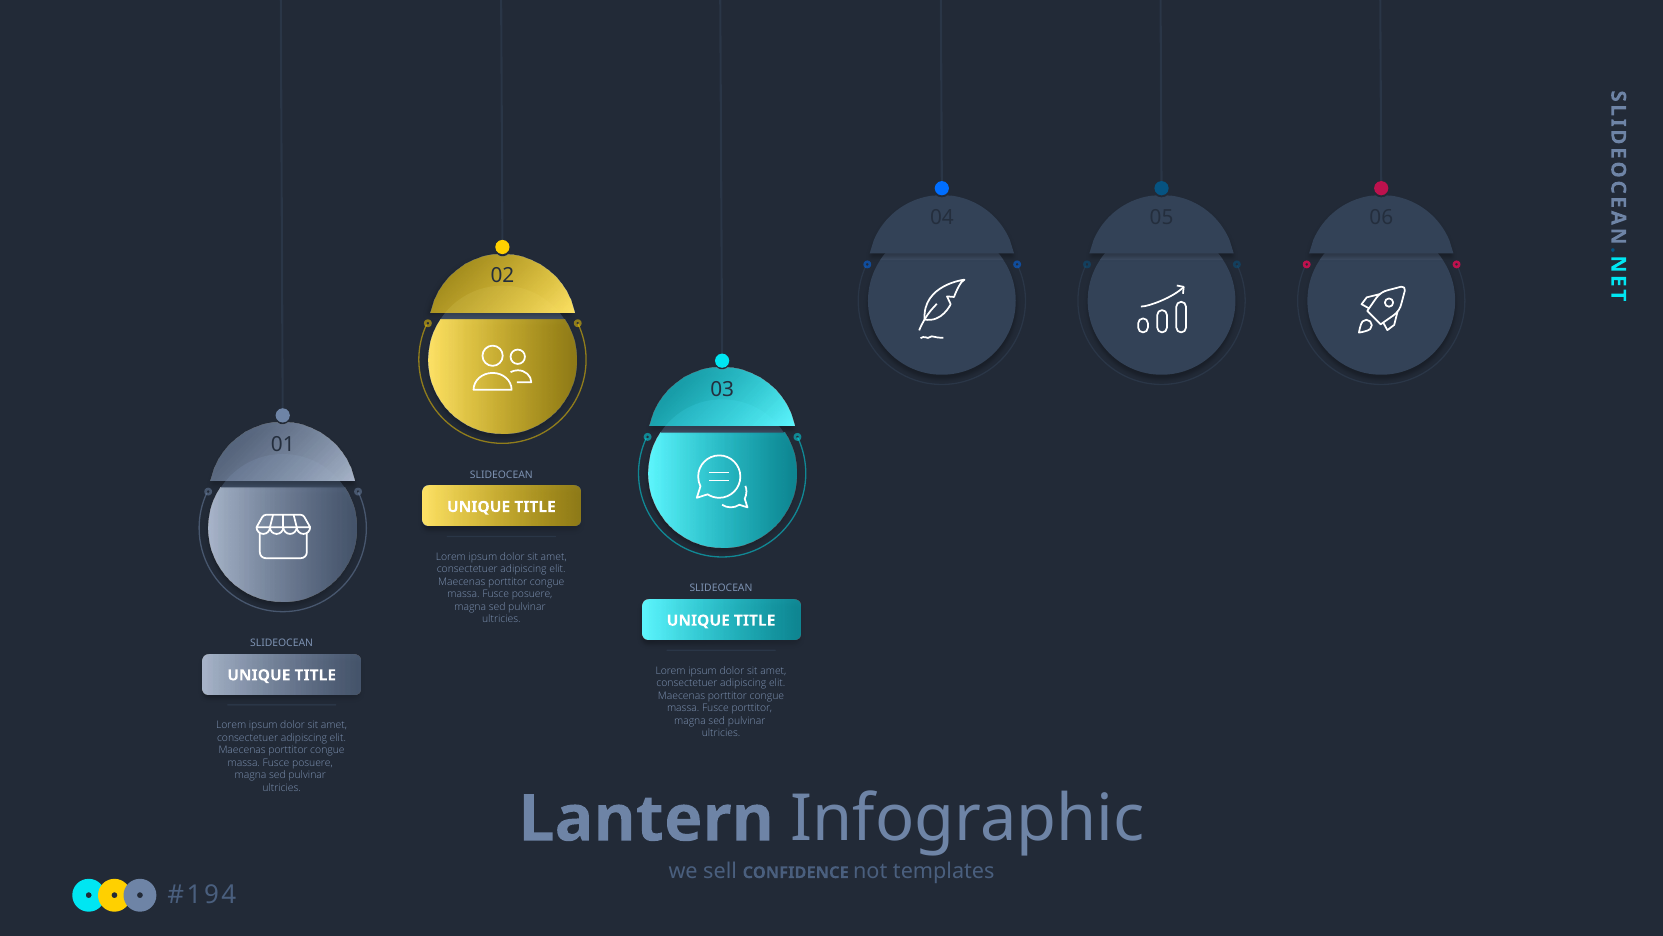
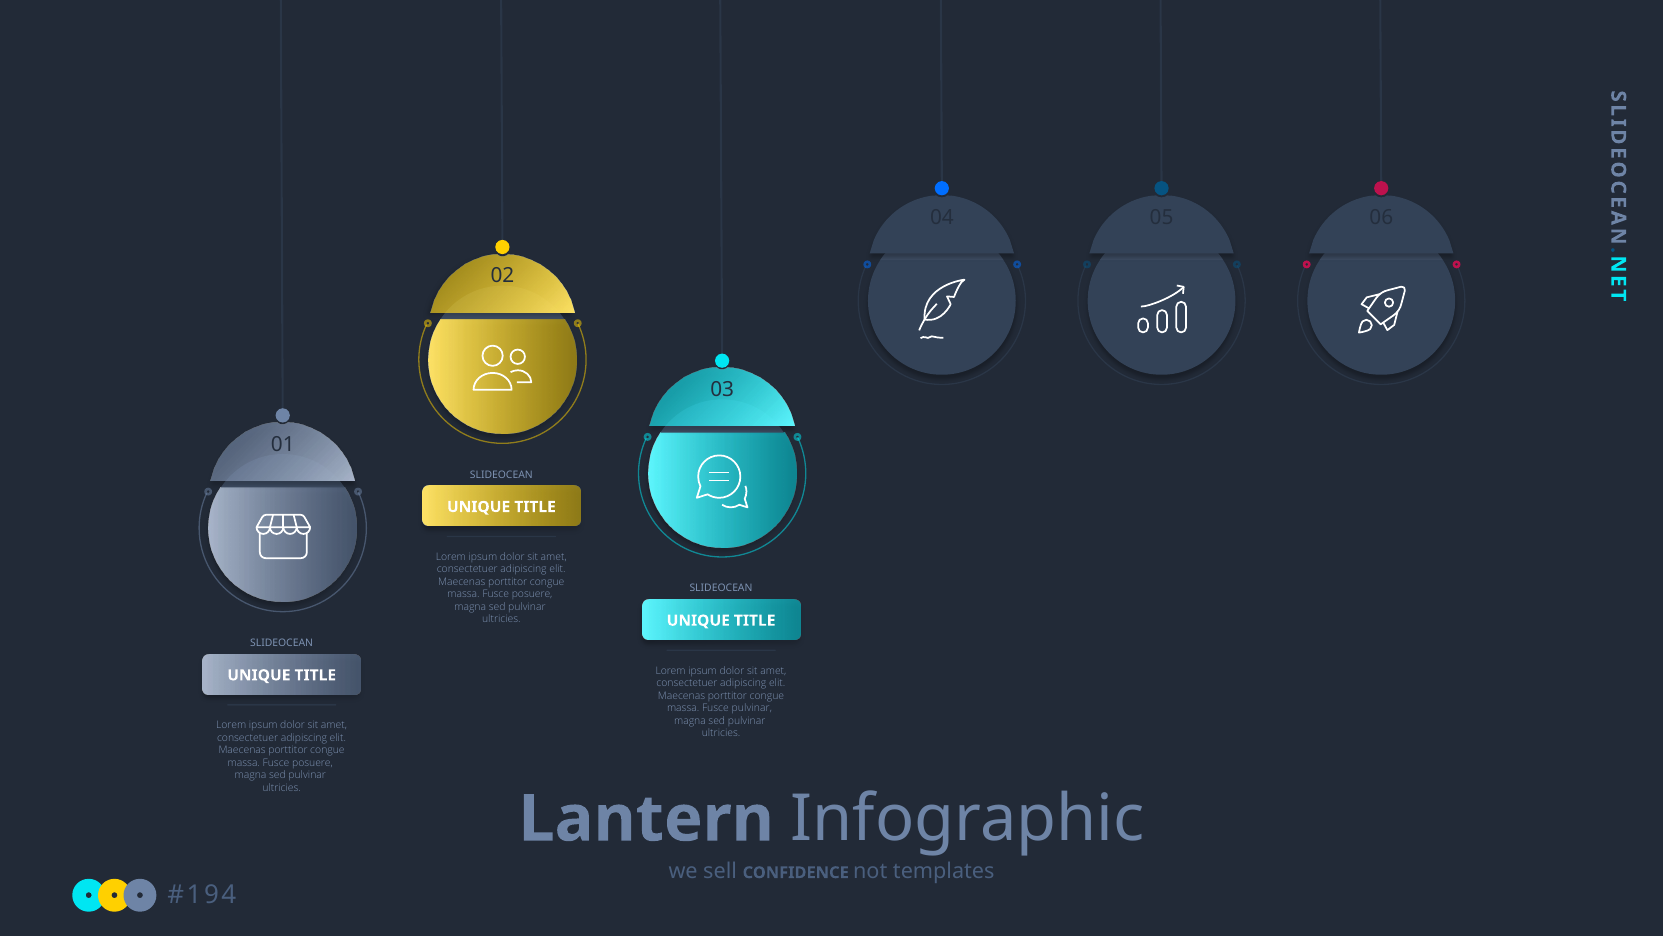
Fusce porttitor: porttitor -> pulvinar
